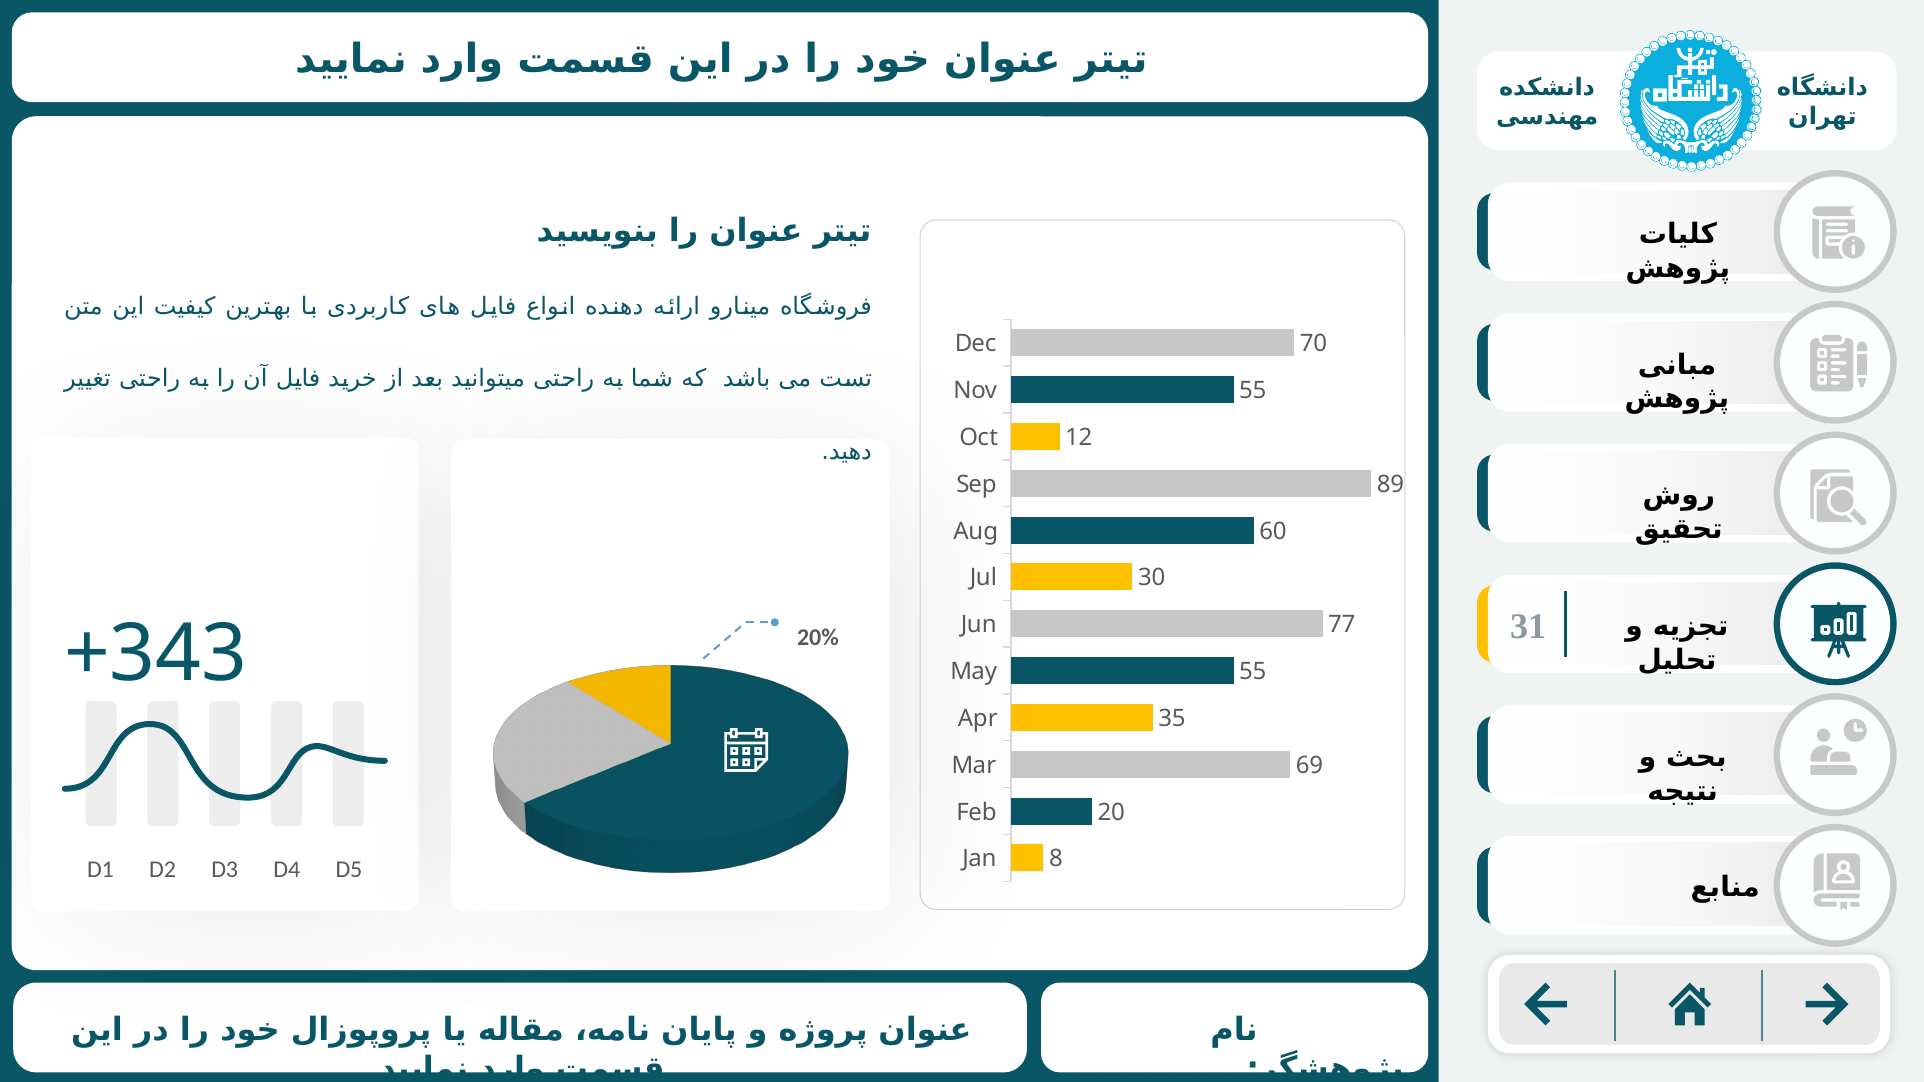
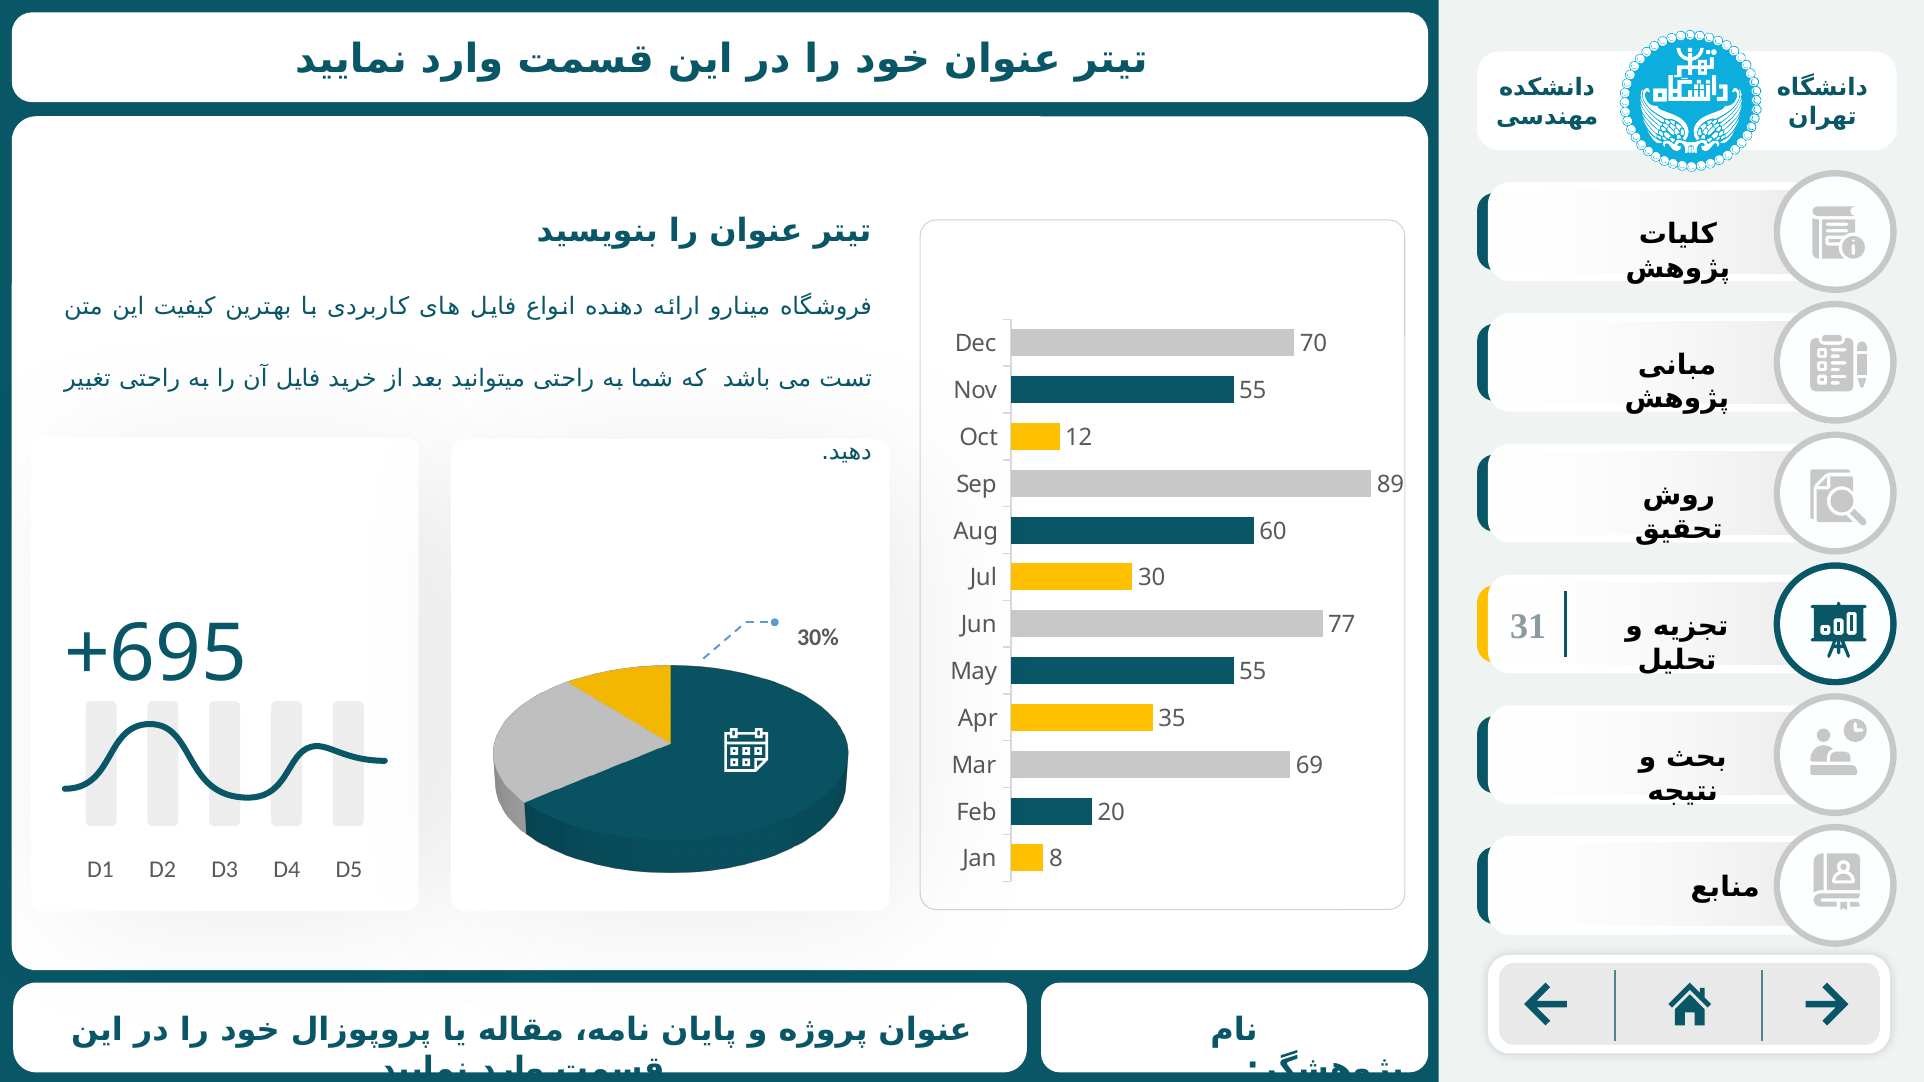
20%: 20% -> 30%
+343: +343 -> +695
